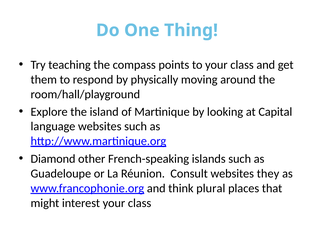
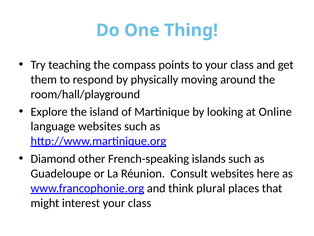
Capital: Capital -> Online
they: they -> here
